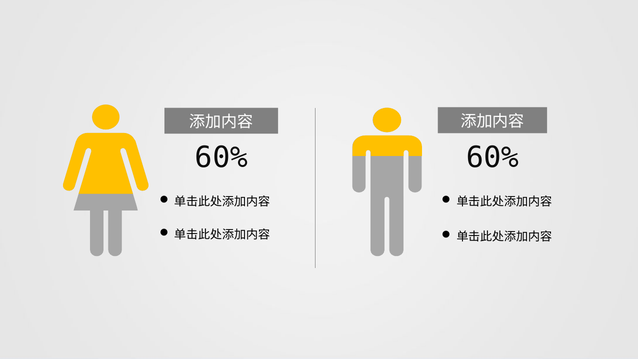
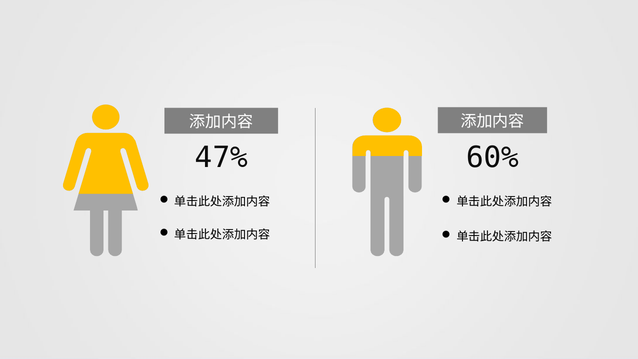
60% at (221, 158): 60% -> 47%
